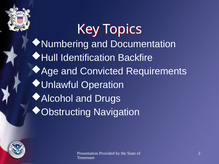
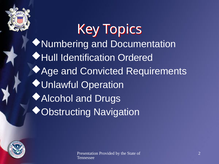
Backfire: Backfire -> Ordered
